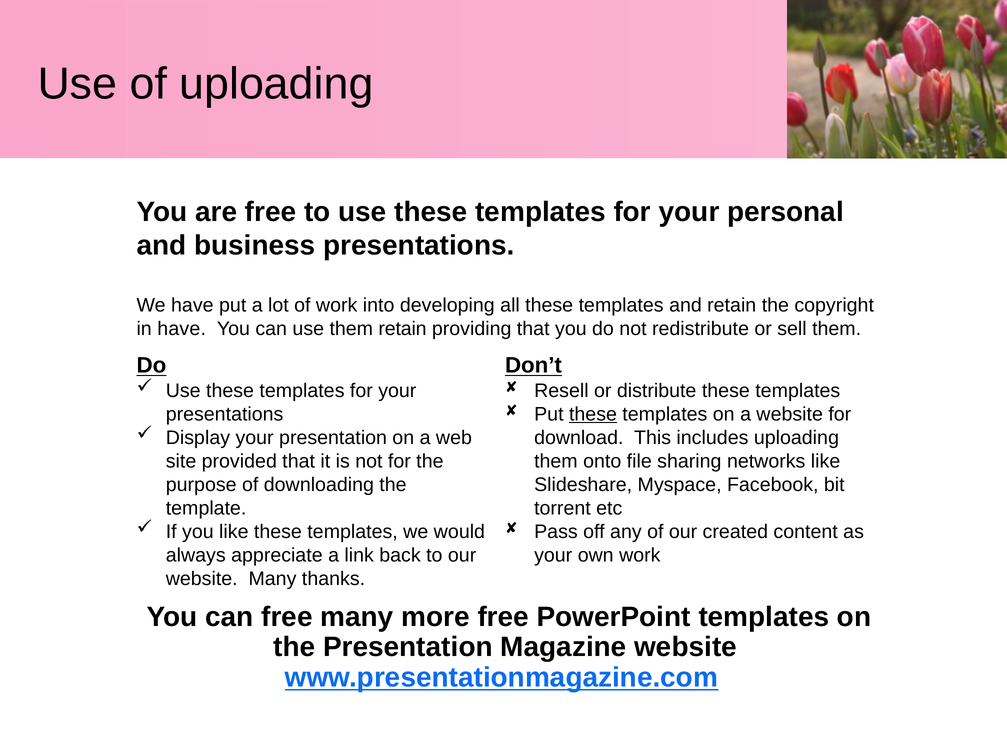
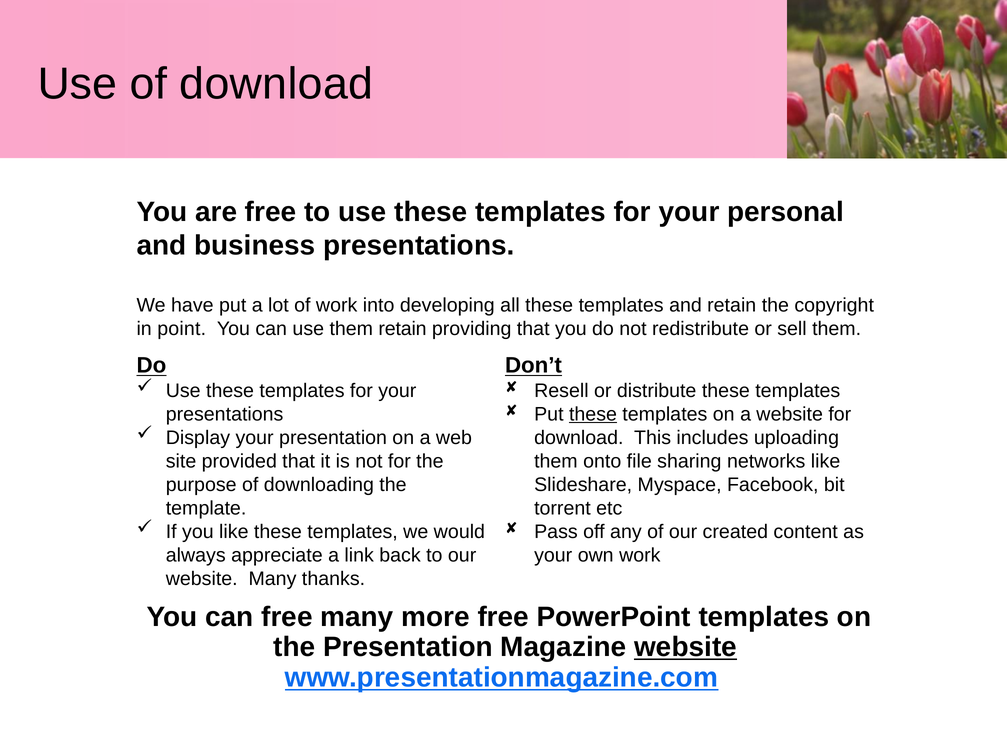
of uploading: uploading -> download
in have: have -> point
website at (686, 647) underline: none -> present
